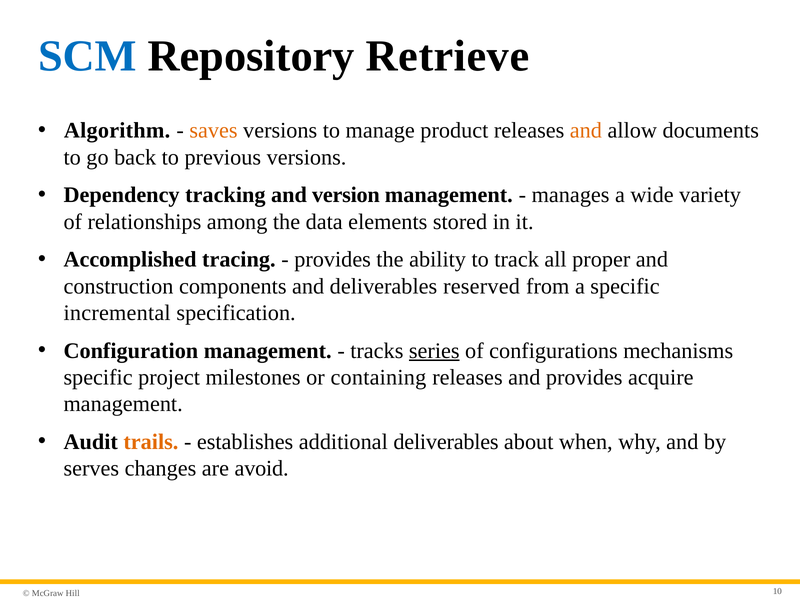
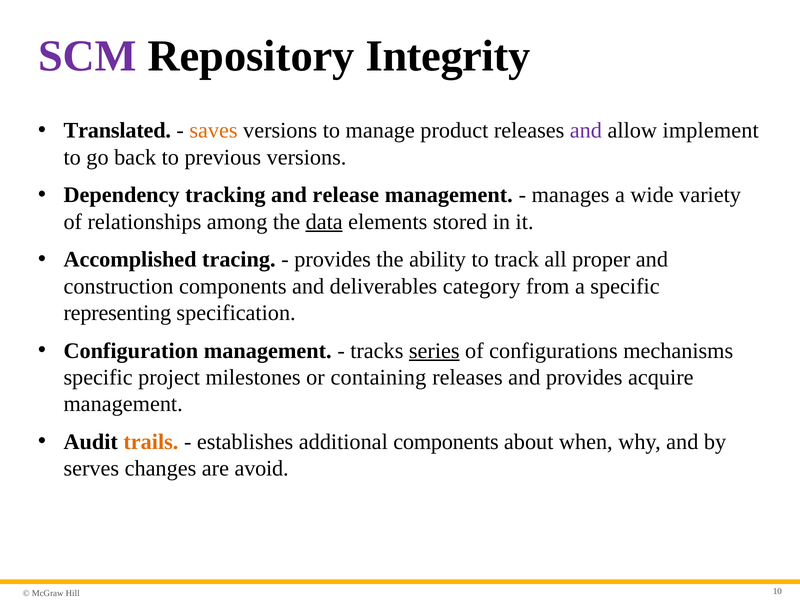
SCM colour: blue -> purple
Retrieve: Retrieve -> Integrity
Algorithm: Algorithm -> Translated
and at (586, 131) colour: orange -> purple
documents: documents -> implement
version: version -> release
data underline: none -> present
reserved: reserved -> category
incremental: incremental -> representing
additional deliverables: deliverables -> components
